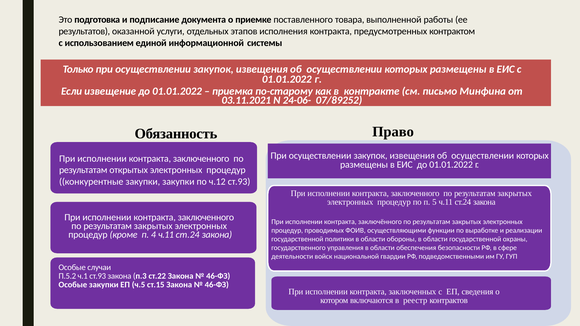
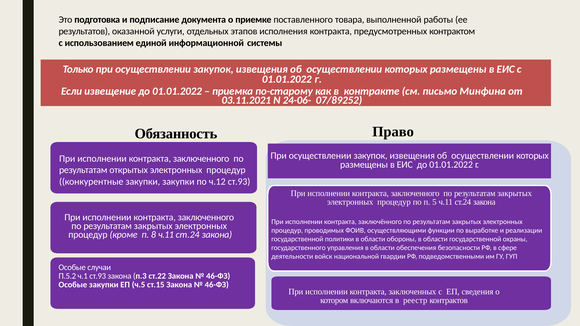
4: 4 -> 8
